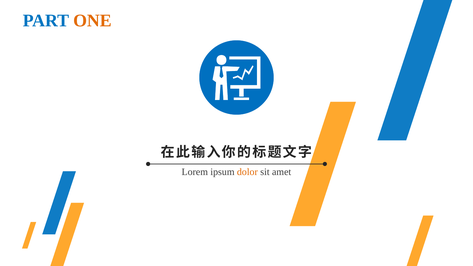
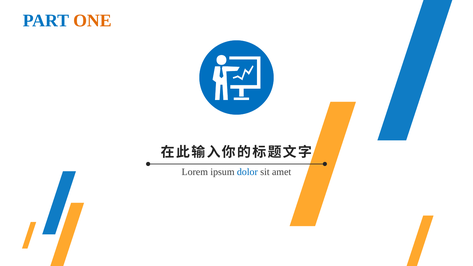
dolor colour: orange -> blue
